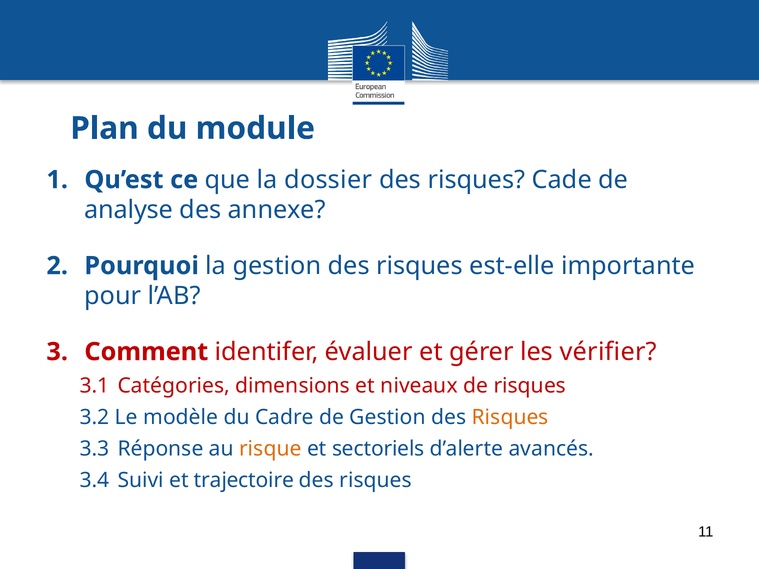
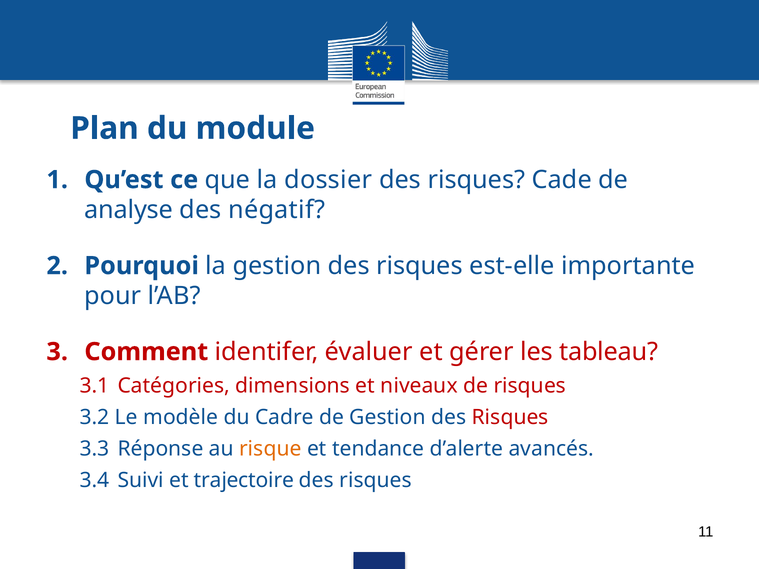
annexe: annexe -> négatif
vérifier: vérifier -> tableau
Risques at (510, 417) colour: orange -> red
sectoriels: sectoriels -> tendance
